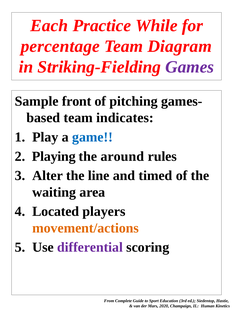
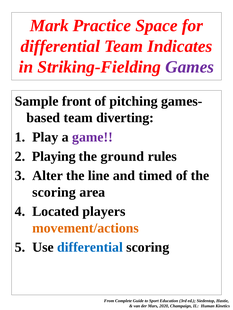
Each: Each -> Mark
While: While -> Space
percentage at (60, 46): percentage -> differential
Diagram: Diagram -> Indicates
indicates: indicates -> diverting
game colour: blue -> purple
around: around -> ground
waiting at (54, 193): waiting -> scoring
differential at (90, 248) colour: purple -> blue
